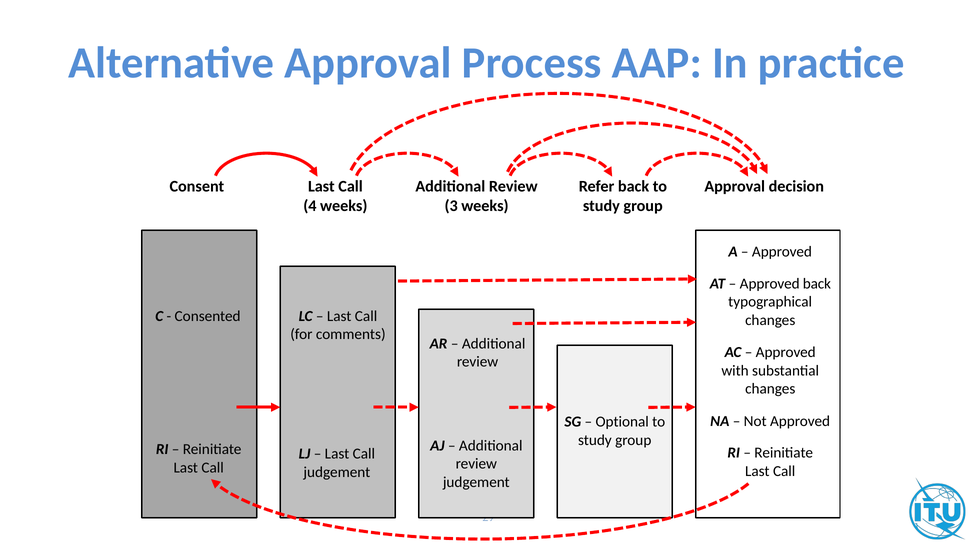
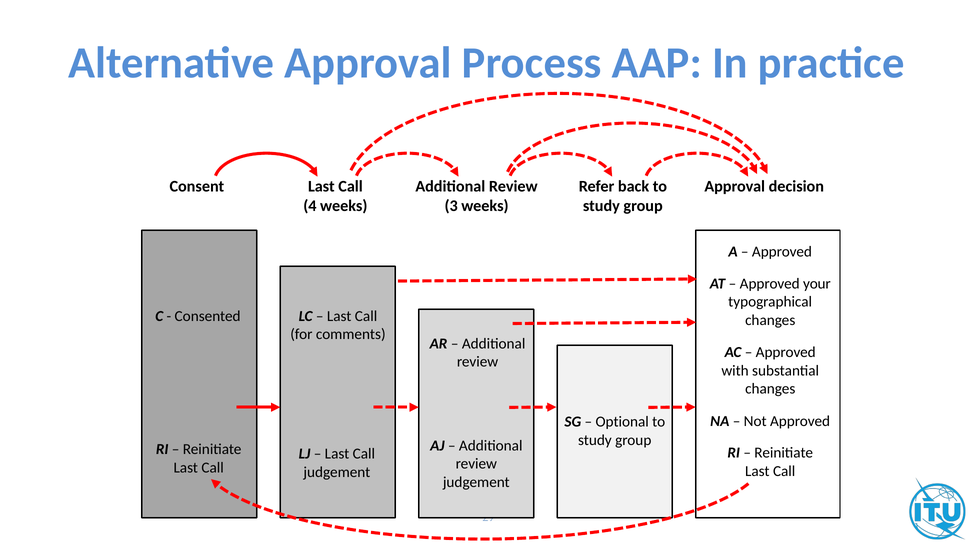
Approved back: back -> your
